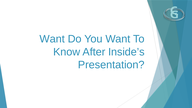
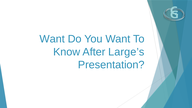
Inside’s: Inside’s -> Large’s
